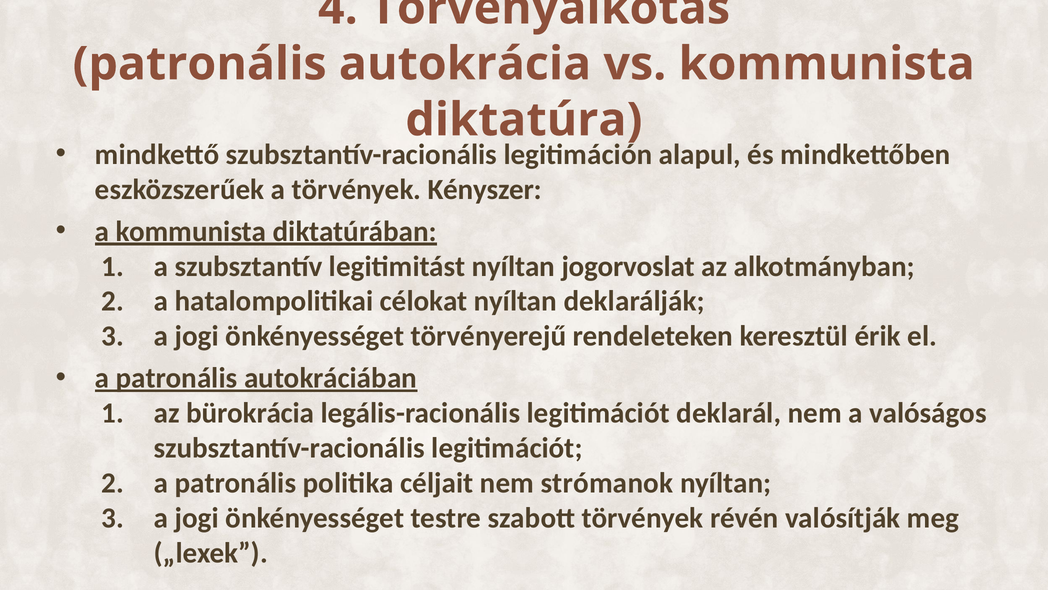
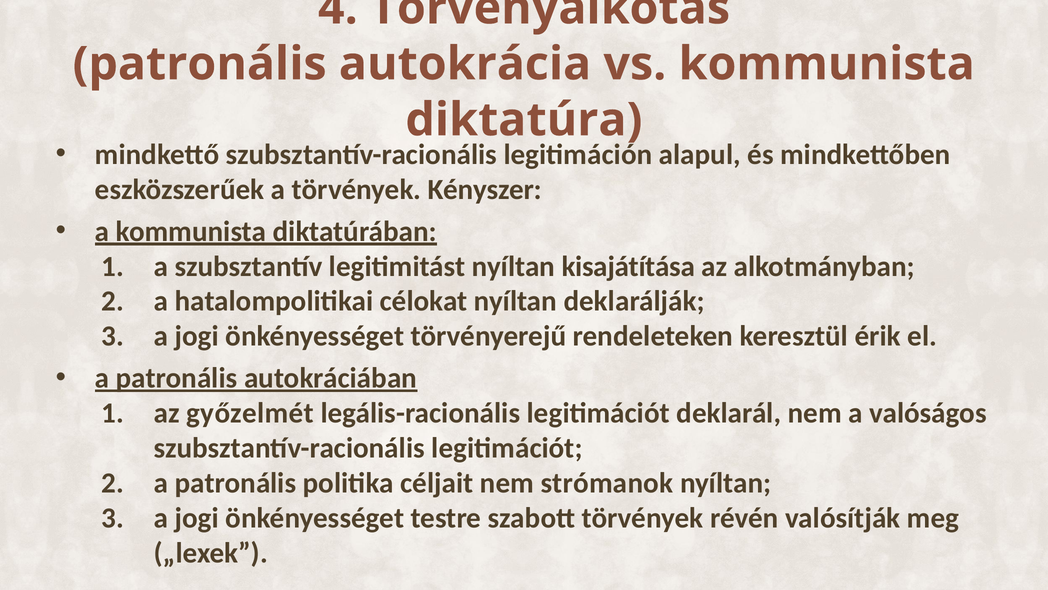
jogorvoslat: jogorvoslat -> kisajátítása
bürokrácia: bürokrácia -> győzelmét
